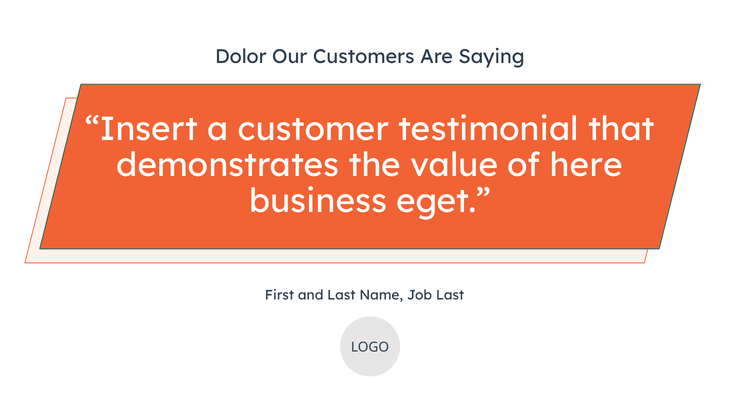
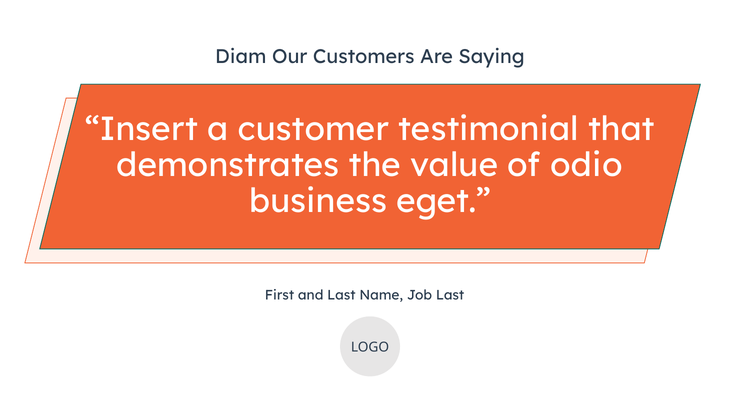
Dolor: Dolor -> Diam
here: here -> odio
